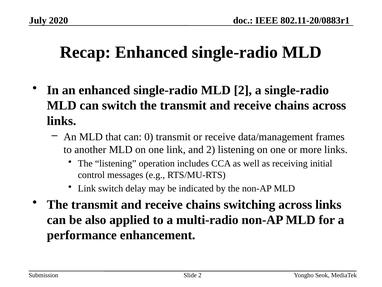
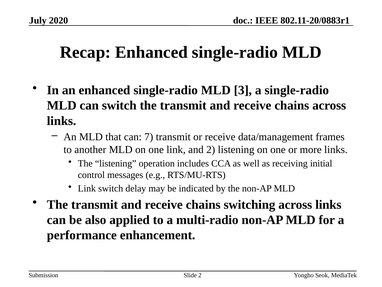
MLD 2: 2 -> 3
0: 0 -> 7
